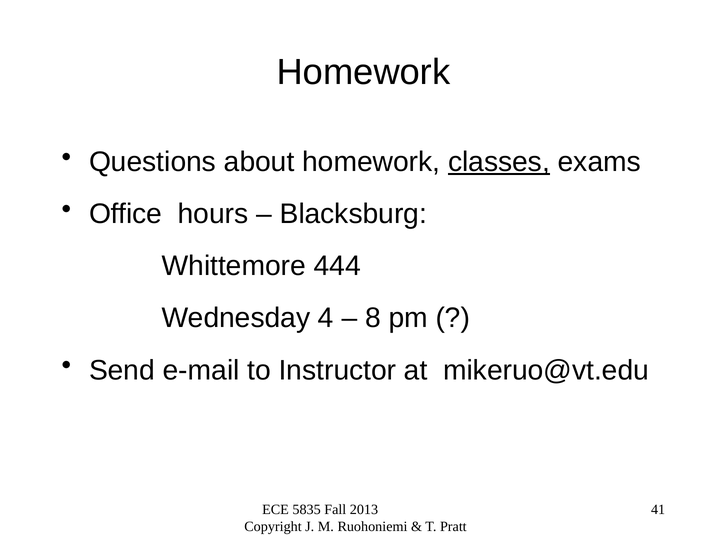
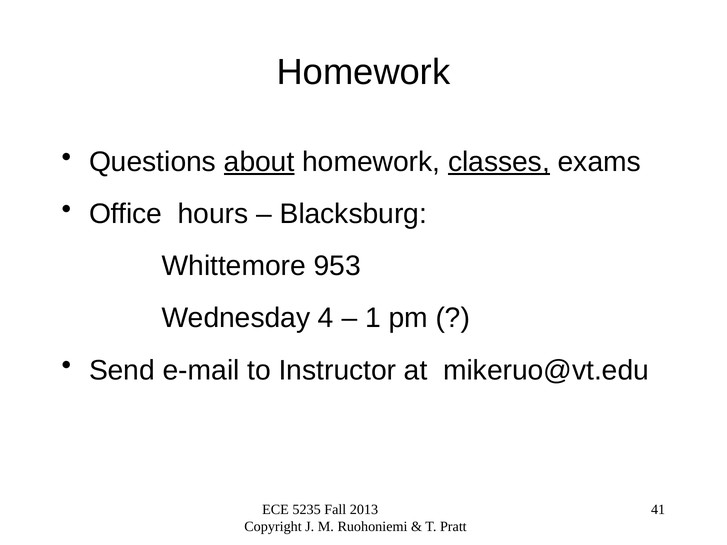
about underline: none -> present
444: 444 -> 953
8: 8 -> 1
5835: 5835 -> 5235
